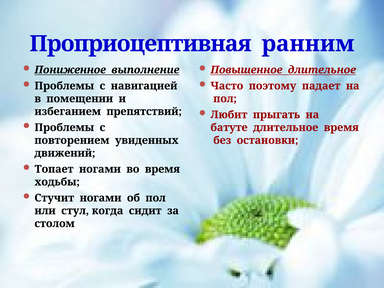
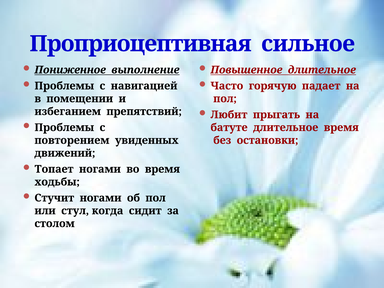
ранним: ранним -> сильное
поэтому: поэтому -> горячую
